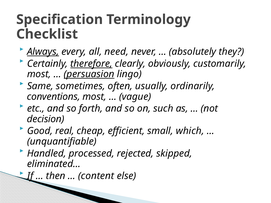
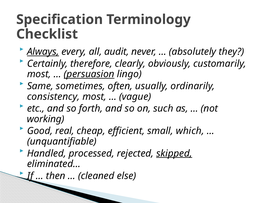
need: need -> audit
therefore underline: present -> none
conventions: conventions -> consistency
decision: decision -> working
skipped underline: none -> present
content: content -> cleaned
